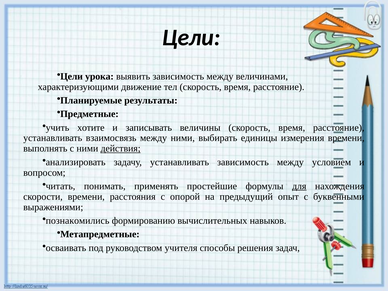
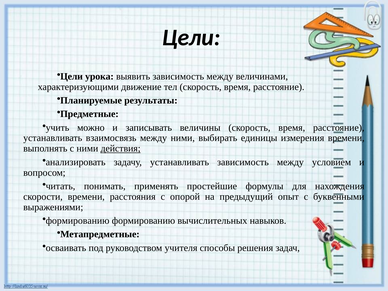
хотите: хотите -> можно
для underline: present -> none
познакомились at (78, 221): познакомились -> формированию
